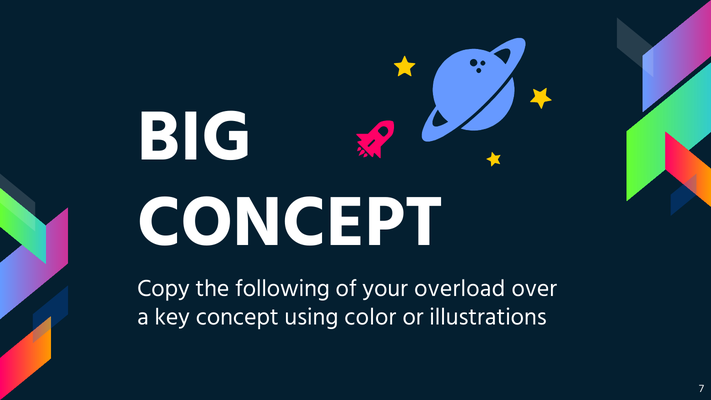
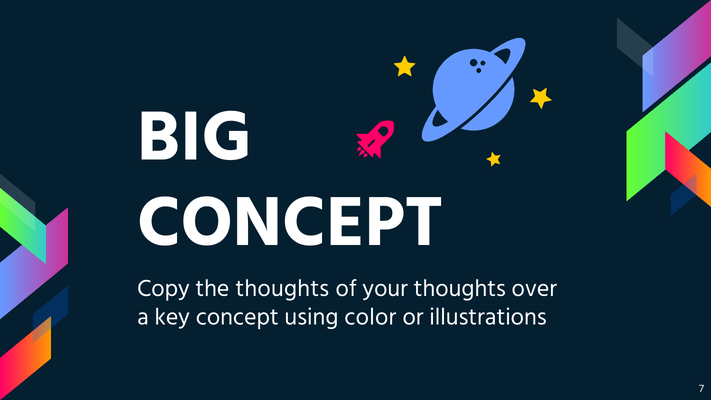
the following: following -> thoughts
your overload: overload -> thoughts
